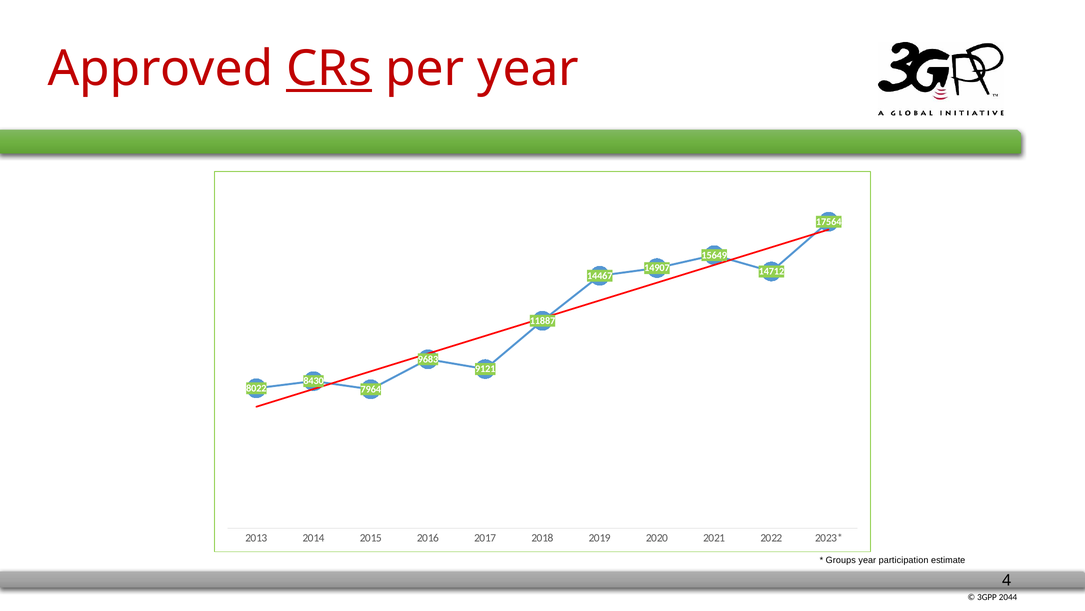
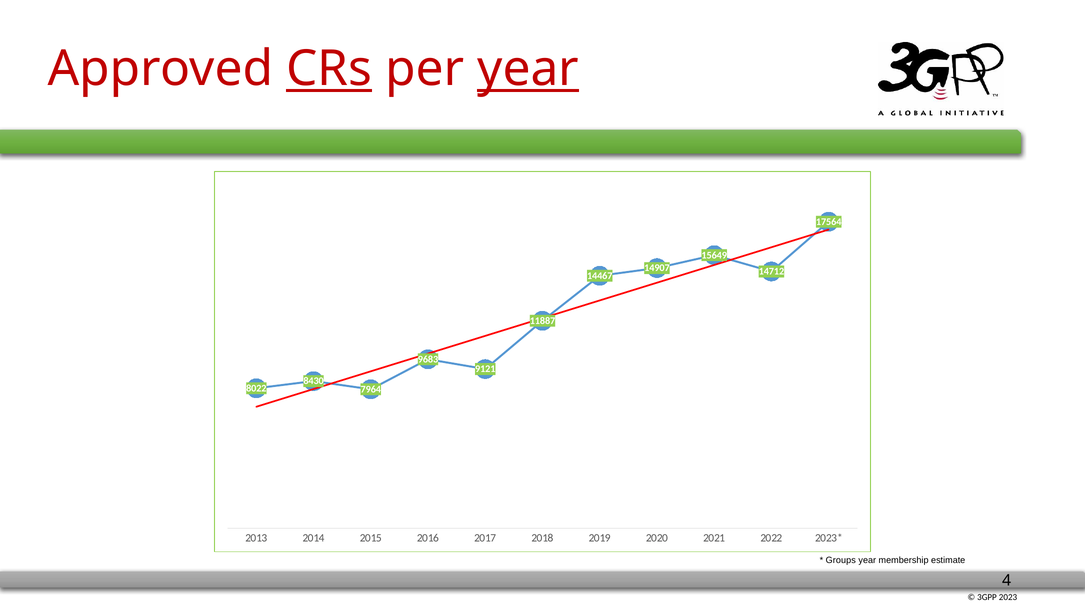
year at (528, 69) underline: none -> present
participation: participation -> membership
2044: 2044 -> 2023
